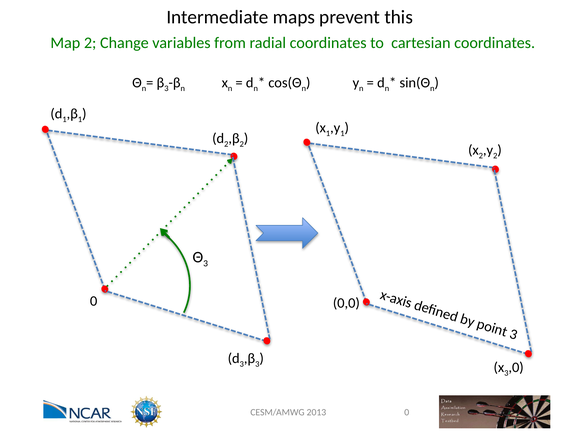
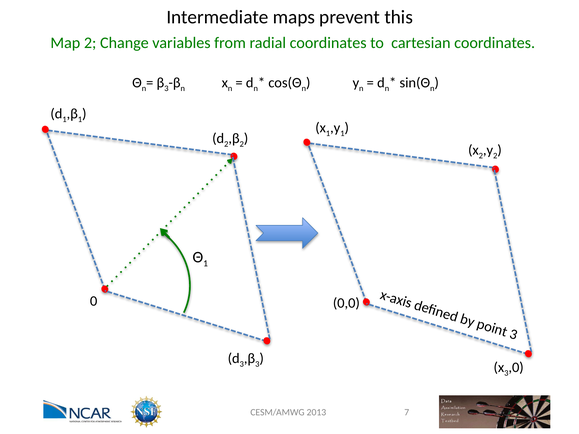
3 at (206, 264): 3 -> 1
2013 0: 0 -> 7
